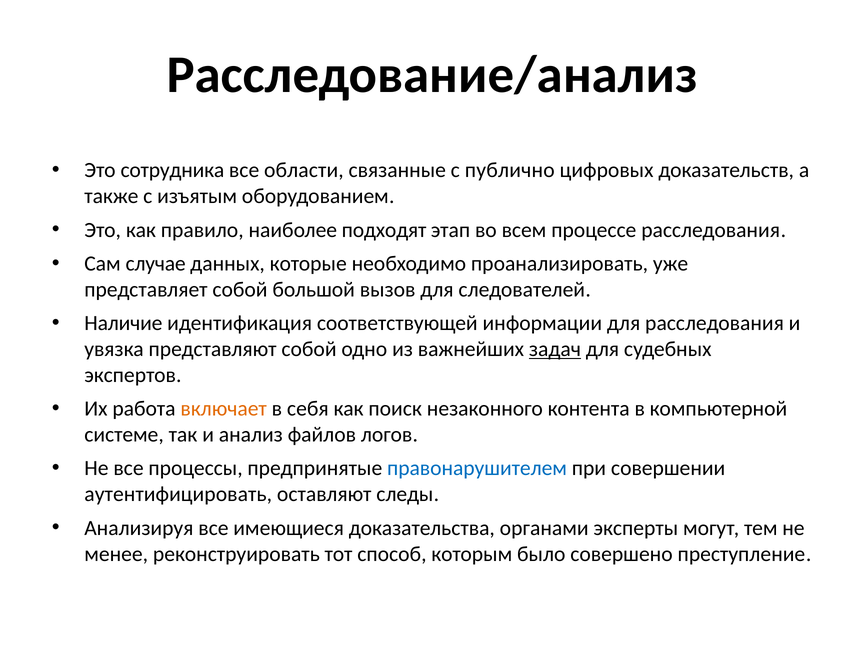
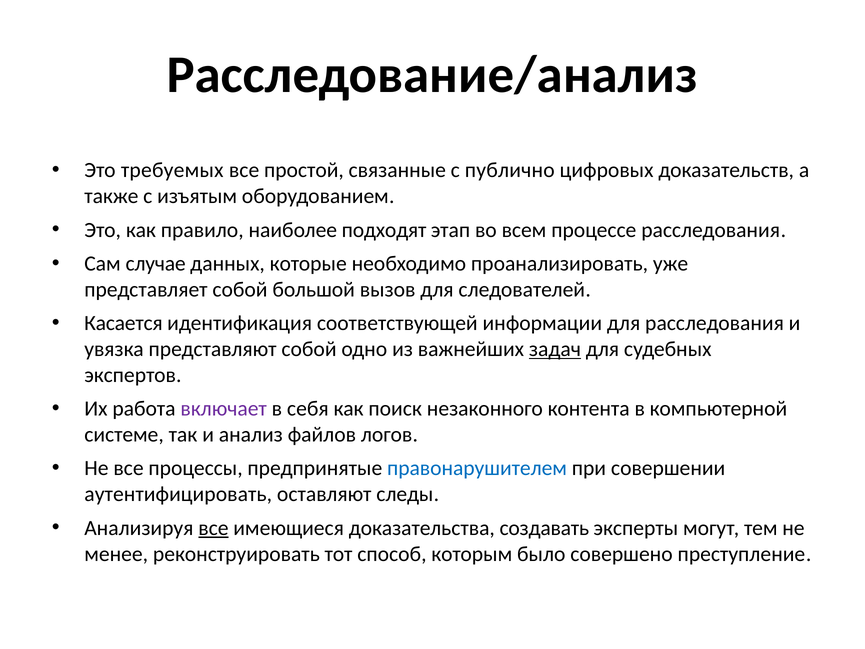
сотрудника: сотрудника -> требуемых
области: области -> простой
Наличие: Наличие -> Касается
включает colour: orange -> purple
все at (213, 528) underline: none -> present
органами: органами -> создавать
